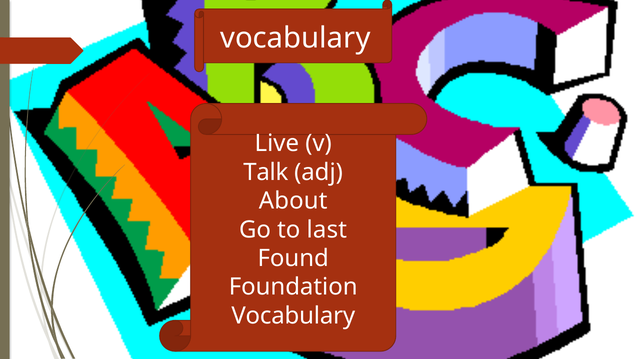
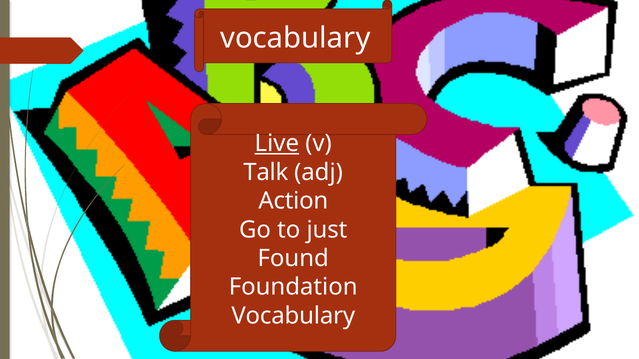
Live underline: none -> present
About: About -> Action
last: last -> just
